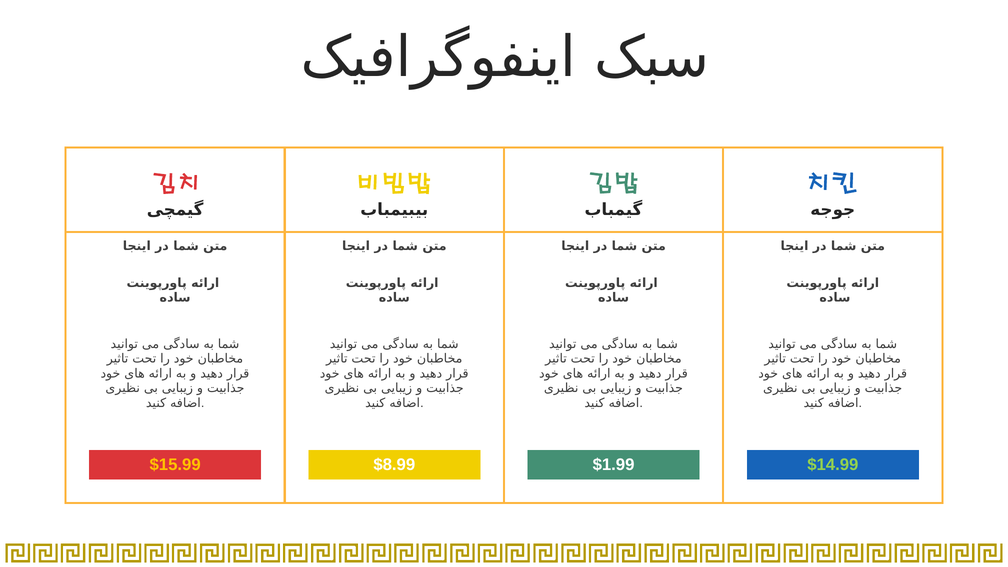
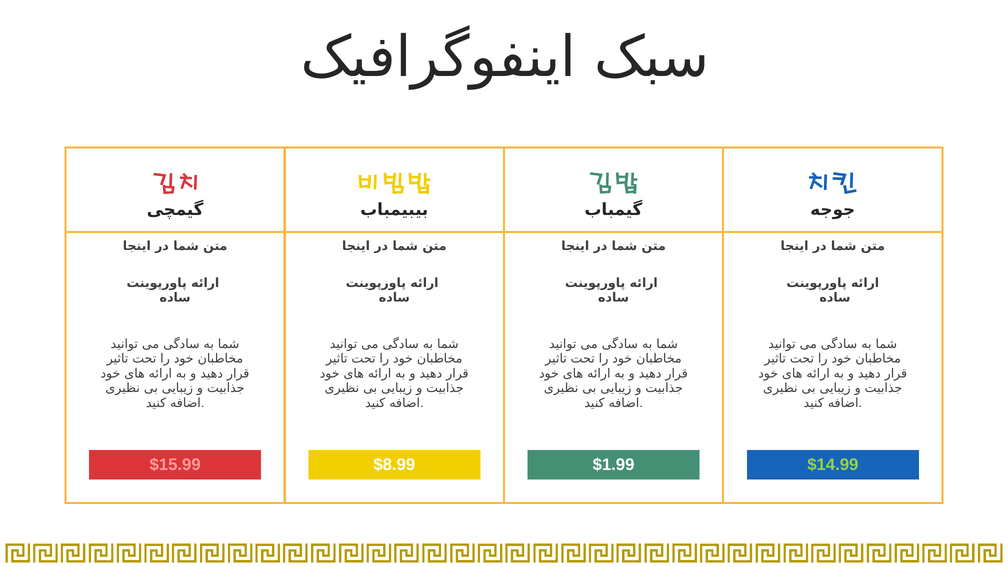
$15.99 colour: yellow -> pink
